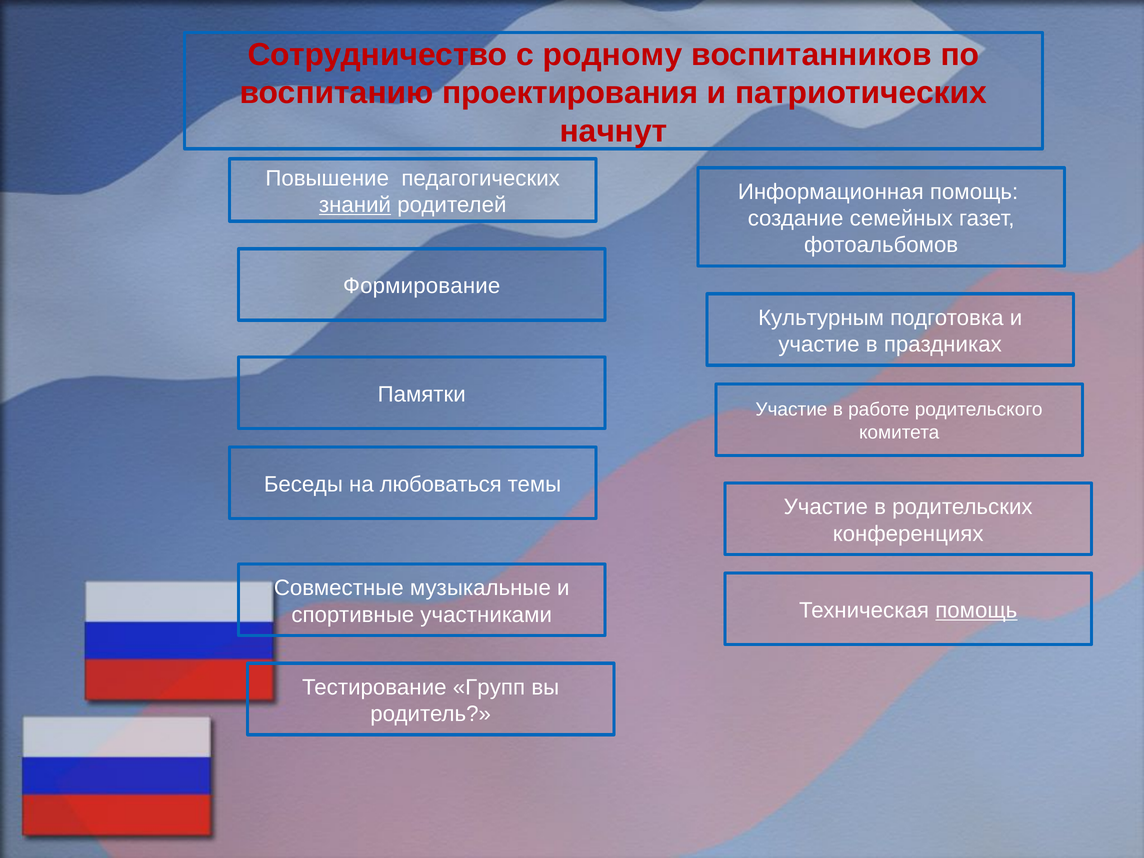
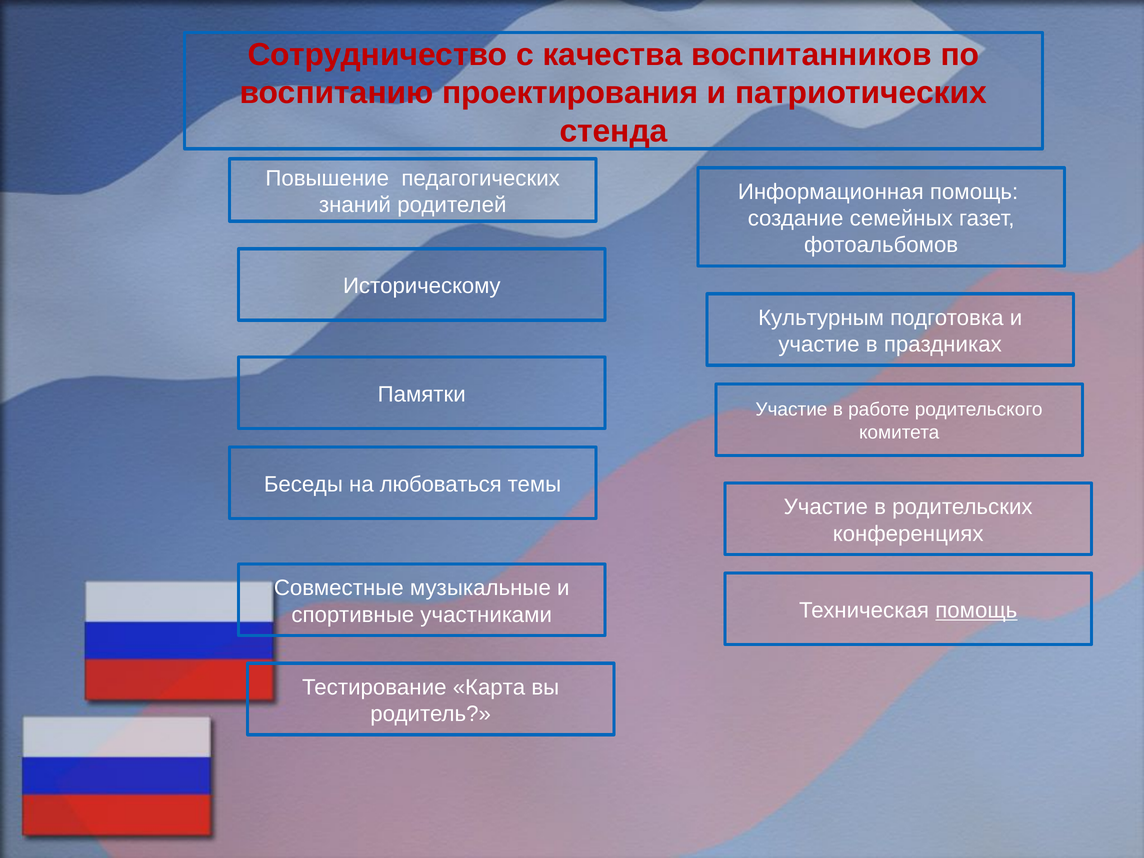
родному: родному -> качества
начнут: начнут -> стенда
знаний underline: present -> none
Формирование: Формирование -> Историческому
Групп: Групп -> Карта
